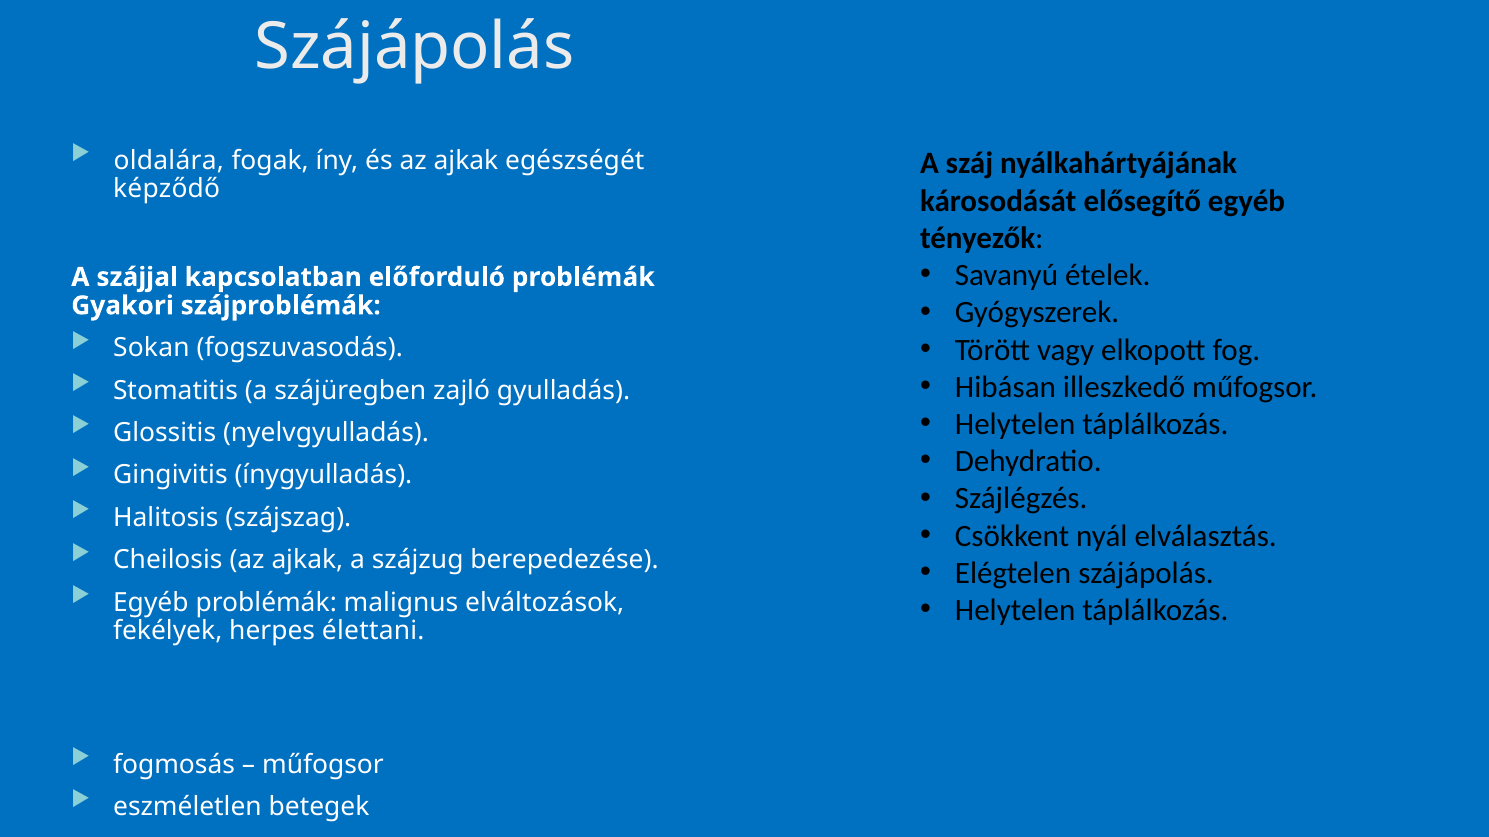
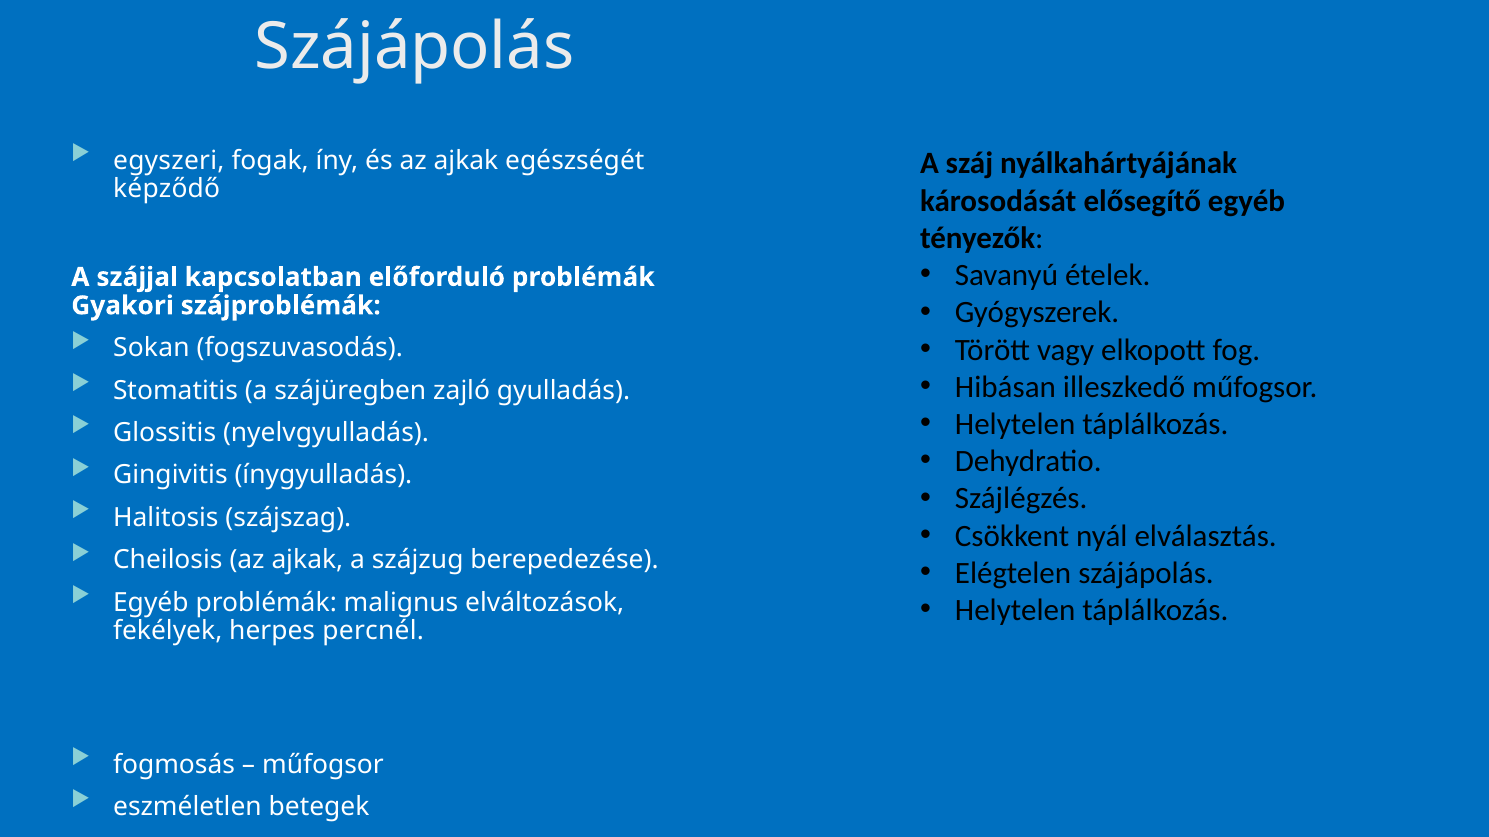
oldalára: oldalára -> egyszeri
élettani: élettani -> percnél
